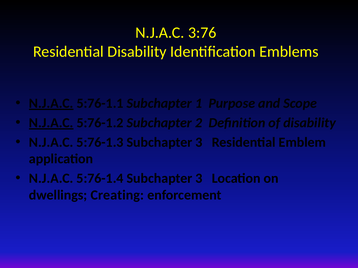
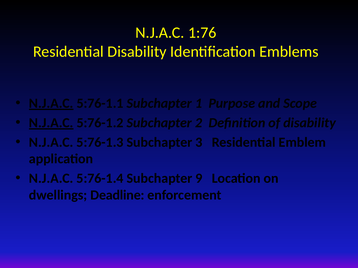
3:76: 3:76 -> 1:76
5:76-1.4 Subchapter 3: 3 -> 9
Creating: Creating -> Deadline
